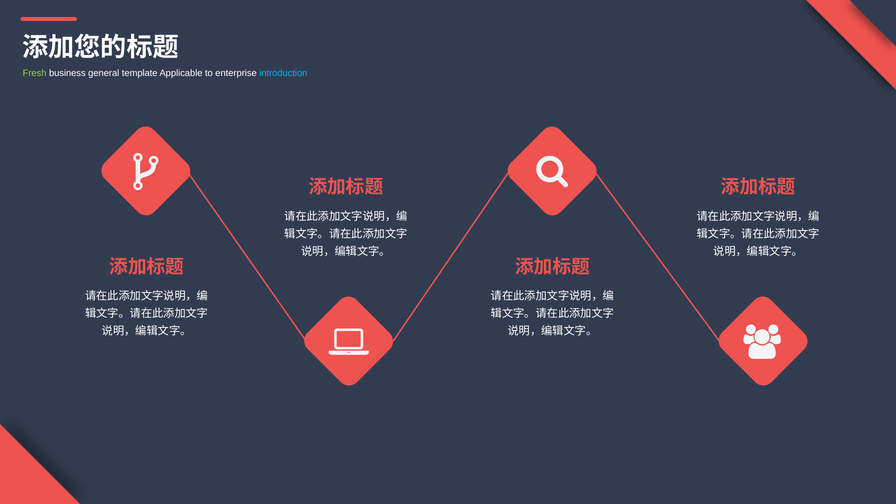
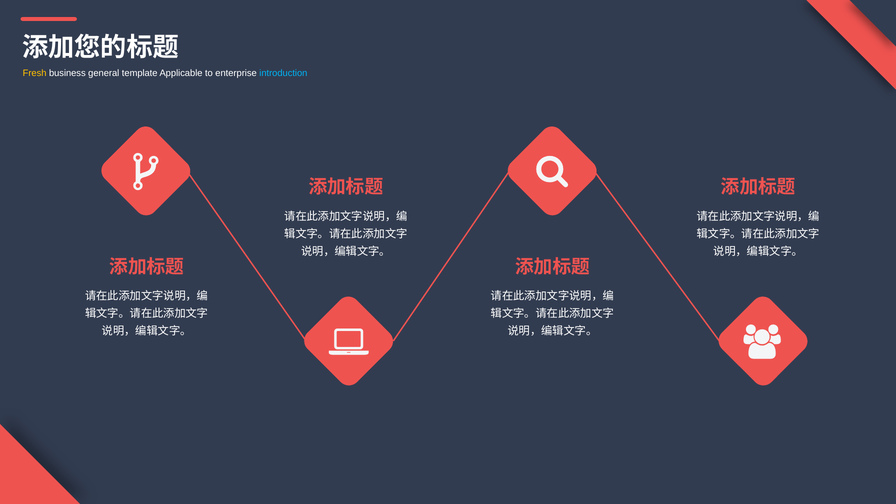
Fresh colour: light green -> yellow
